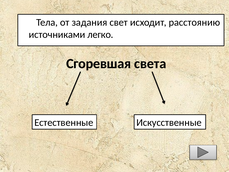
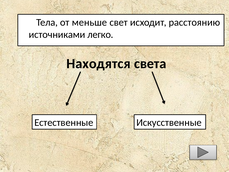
задания: задания -> меньше
Сгоревшая: Сгоревшая -> Находятся
